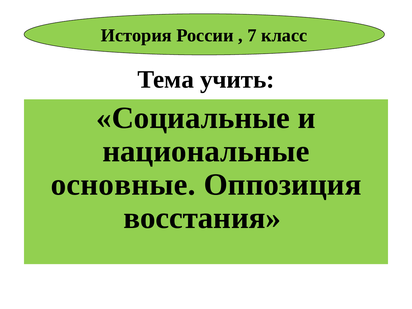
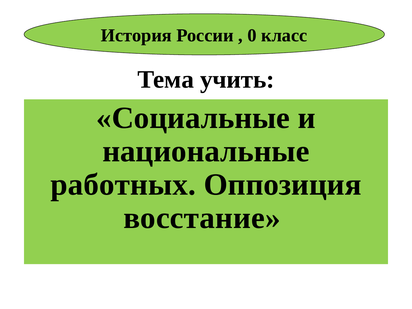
7: 7 -> 0
основные: основные -> работных
восстания: восстания -> восстание
